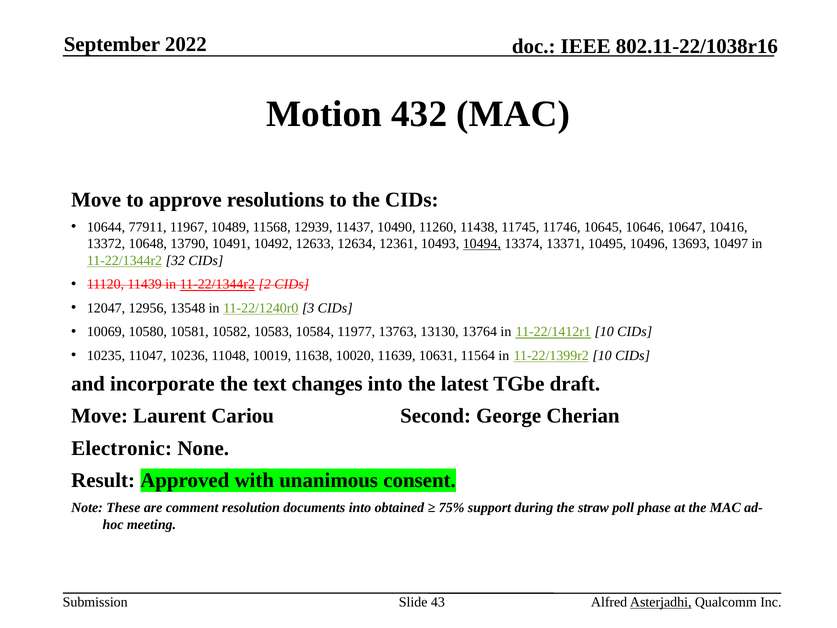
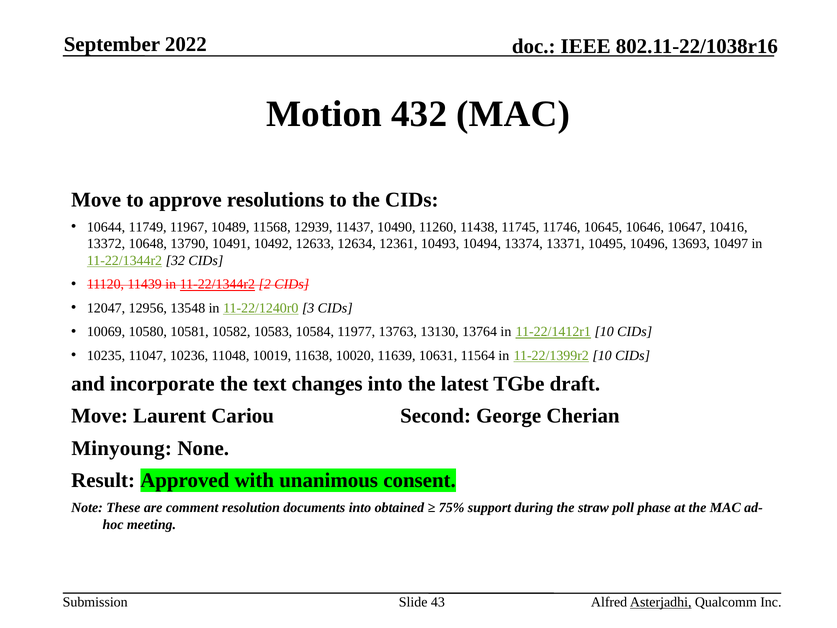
77911: 77911 -> 11749
10494 underline: present -> none
Electronic: Electronic -> Minyoung
